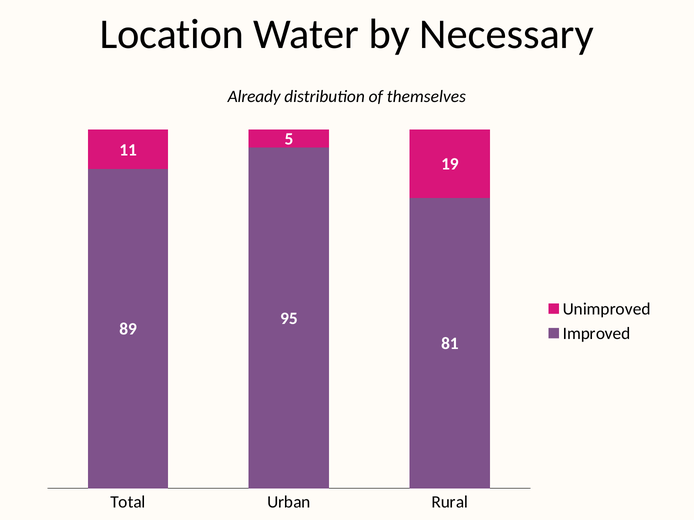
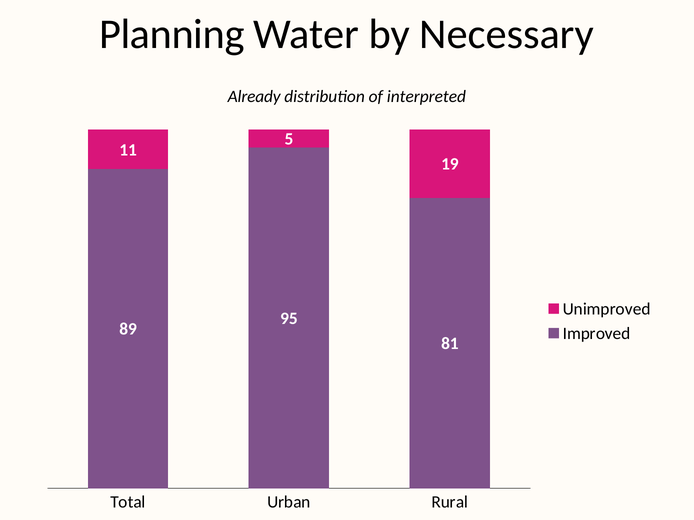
Location: Location -> Planning
themselves: themselves -> interpreted
